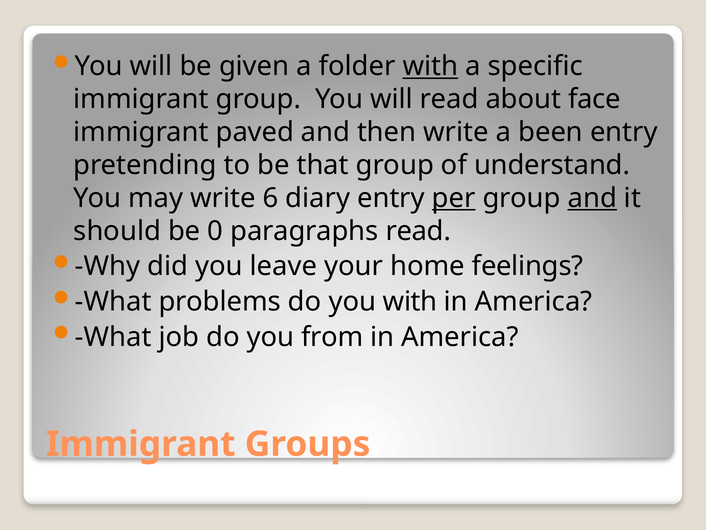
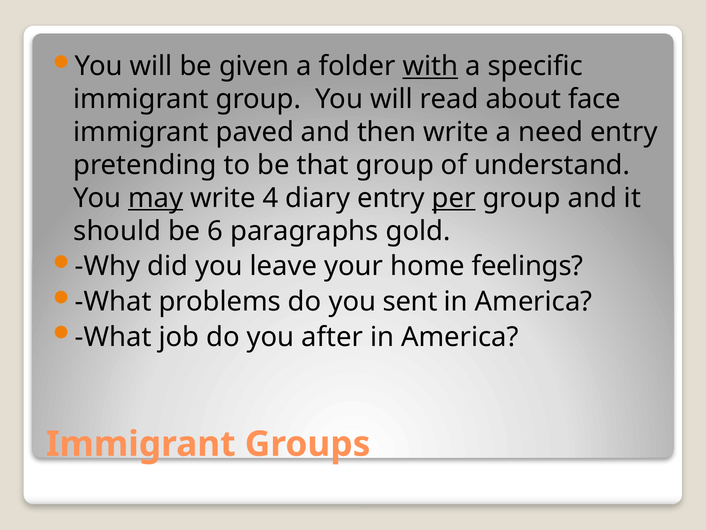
been: been -> need
may underline: none -> present
6: 6 -> 4
and at (592, 198) underline: present -> none
0: 0 -> 6
paragraphs read: read -> gold
you with: with -> sent
from: from -> after
